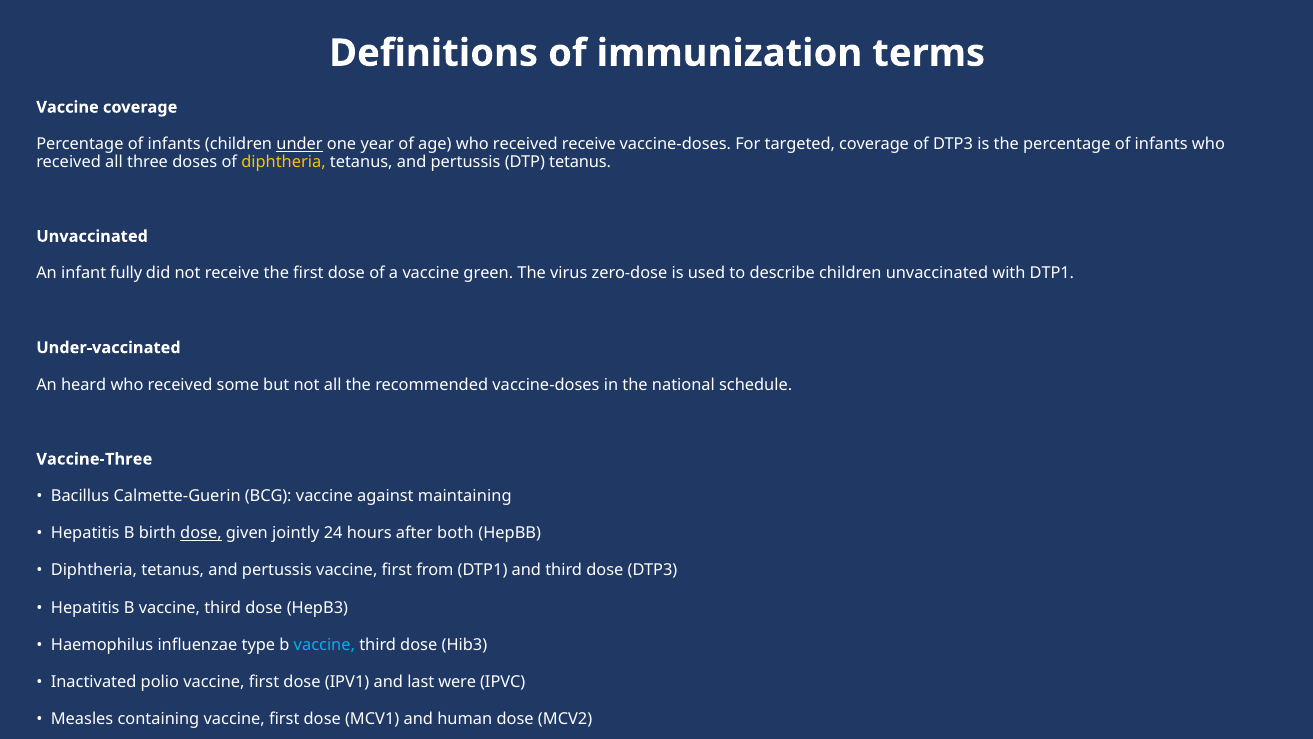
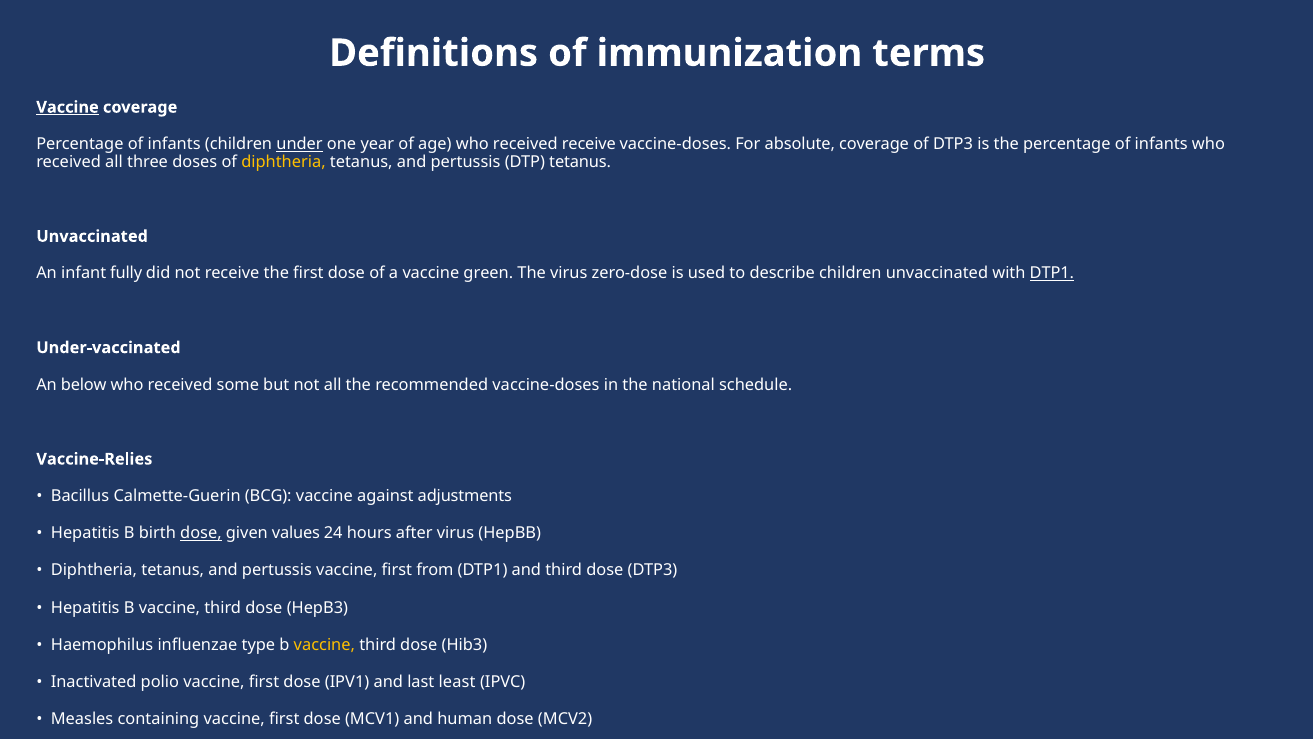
Vaccine at (68, 107) underline: none -> present
targeted: targeted -> absolute
DTP1 at (1052, 273) underline: none -> present
heard: heard -> below
Vaccine-Three: Vaccine-Three -> Vaccine-Relies
maintaining: maintaining -> adjustments
jointly: jointly -> values
after both: both -> virus
vaccine at (324, 644) colour: light blue -> yellow
were: were -> least
